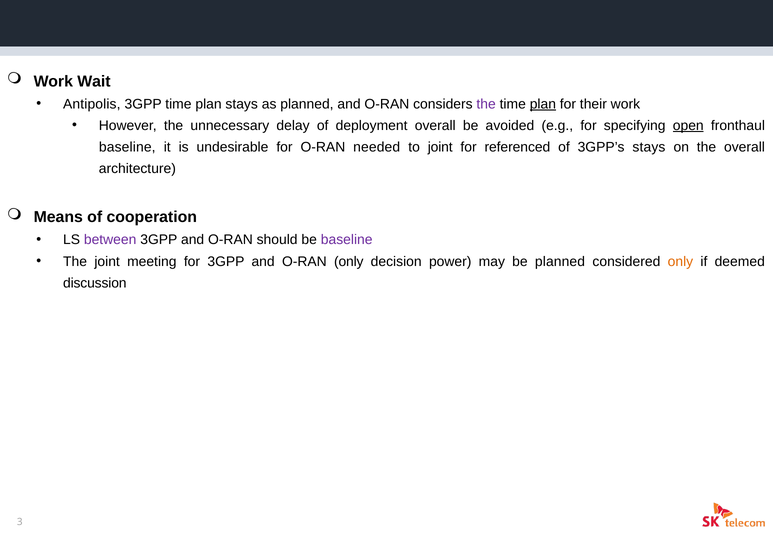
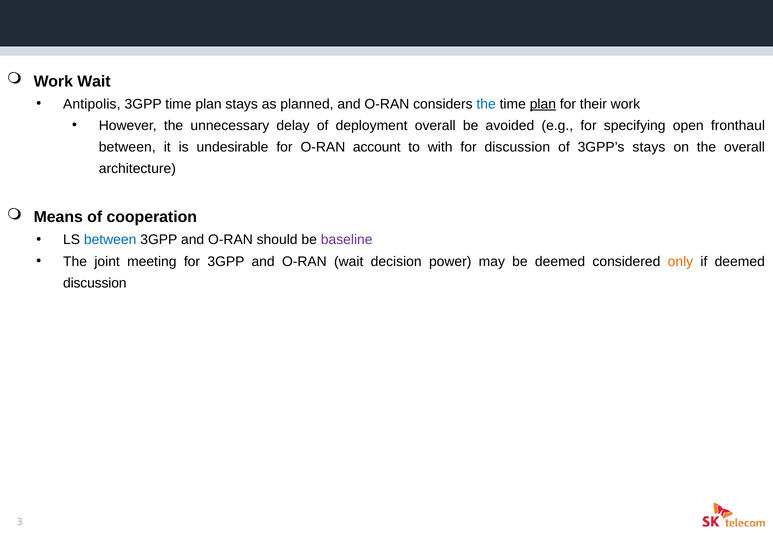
the at (486, 104) colour: purple -> blue
open underline: present -> none
baseline at (127, 147): baseline -> between
needed: needed -> account
to joint: joint -> with
for referenced: referenced -> discussion
between at (110, 240) colour: purple -> blue
O-RAN only: only -> wait
be planned: planned -> deemed
